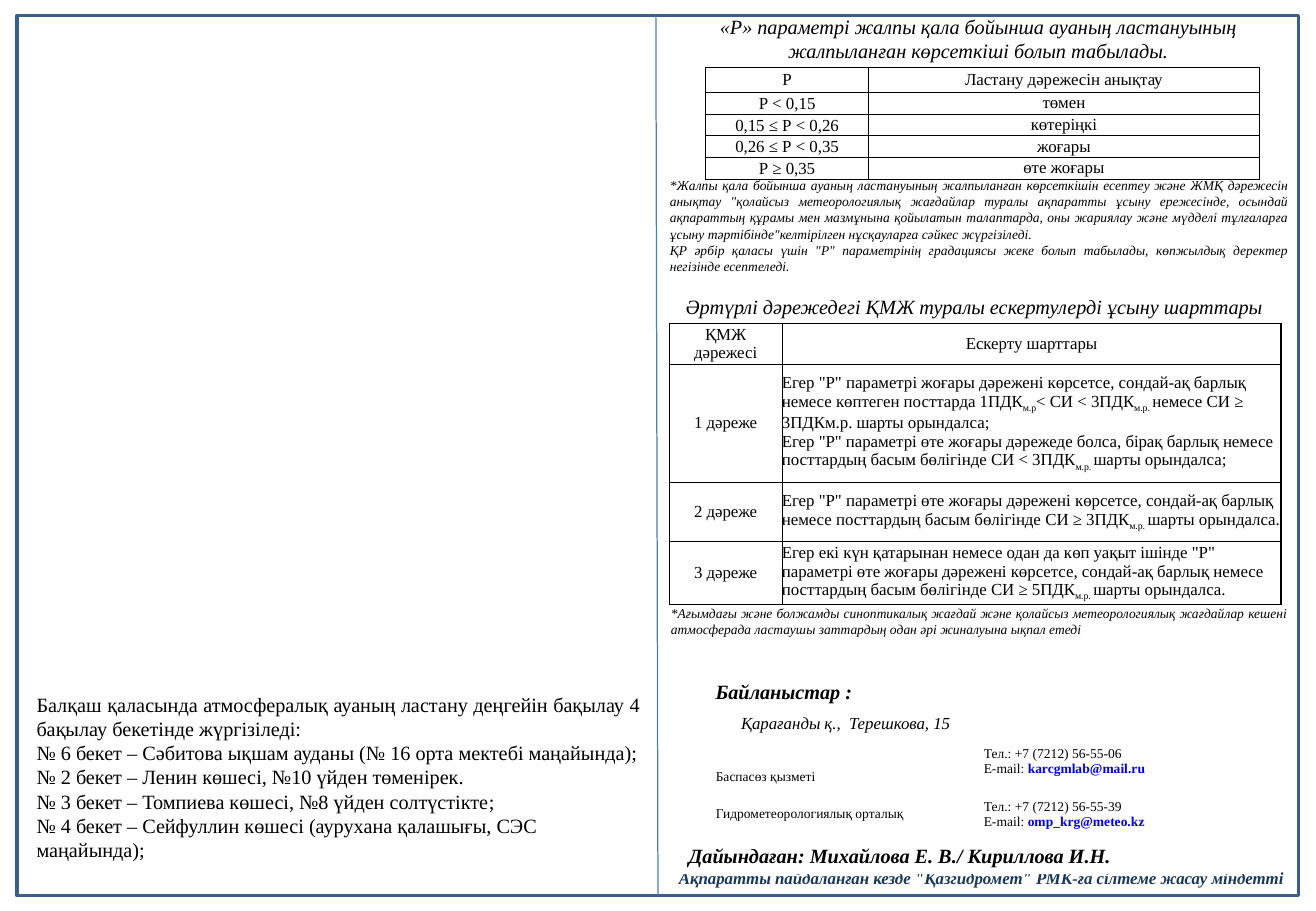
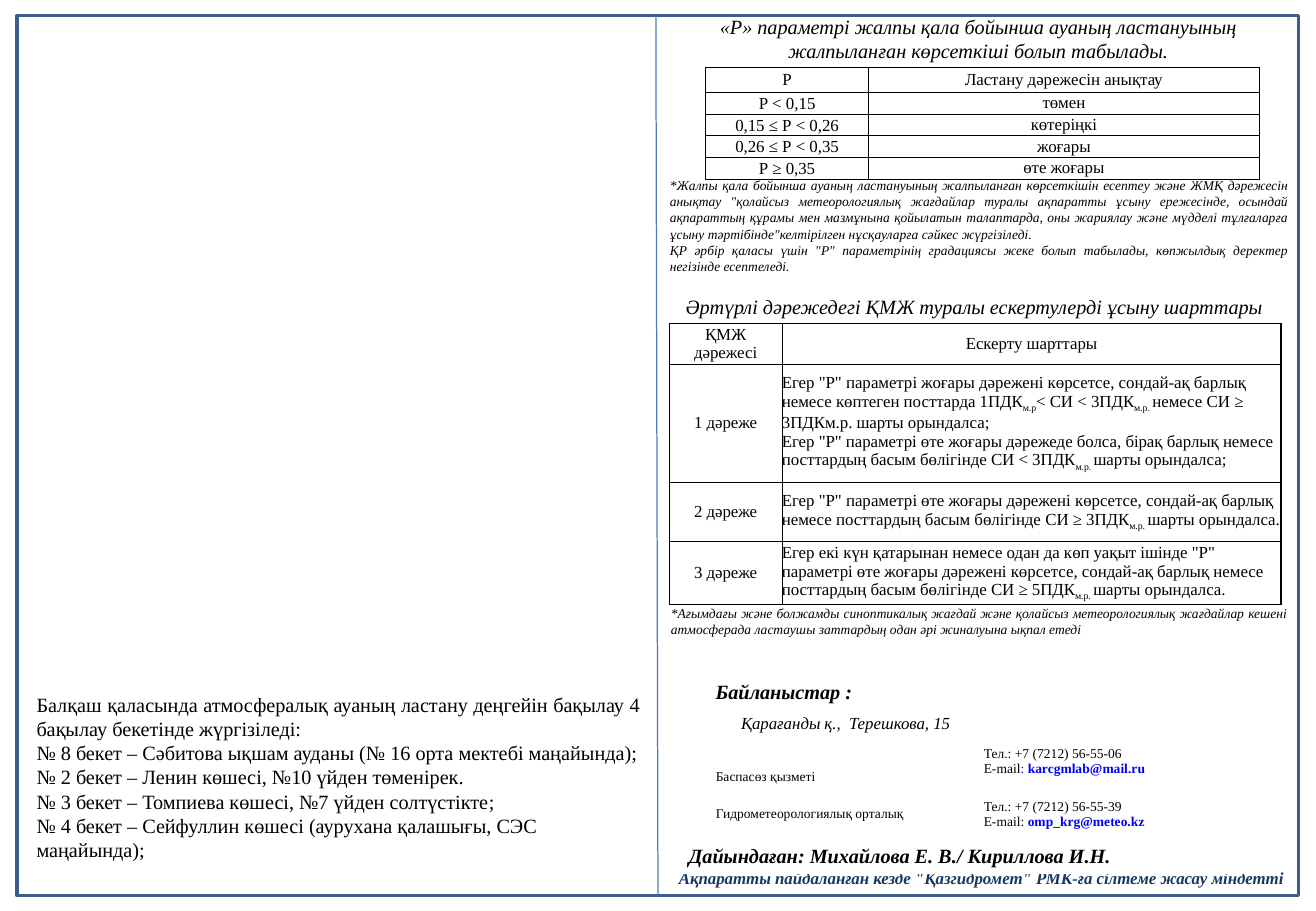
6: 6 -> 8
№8: №8 -> №7
